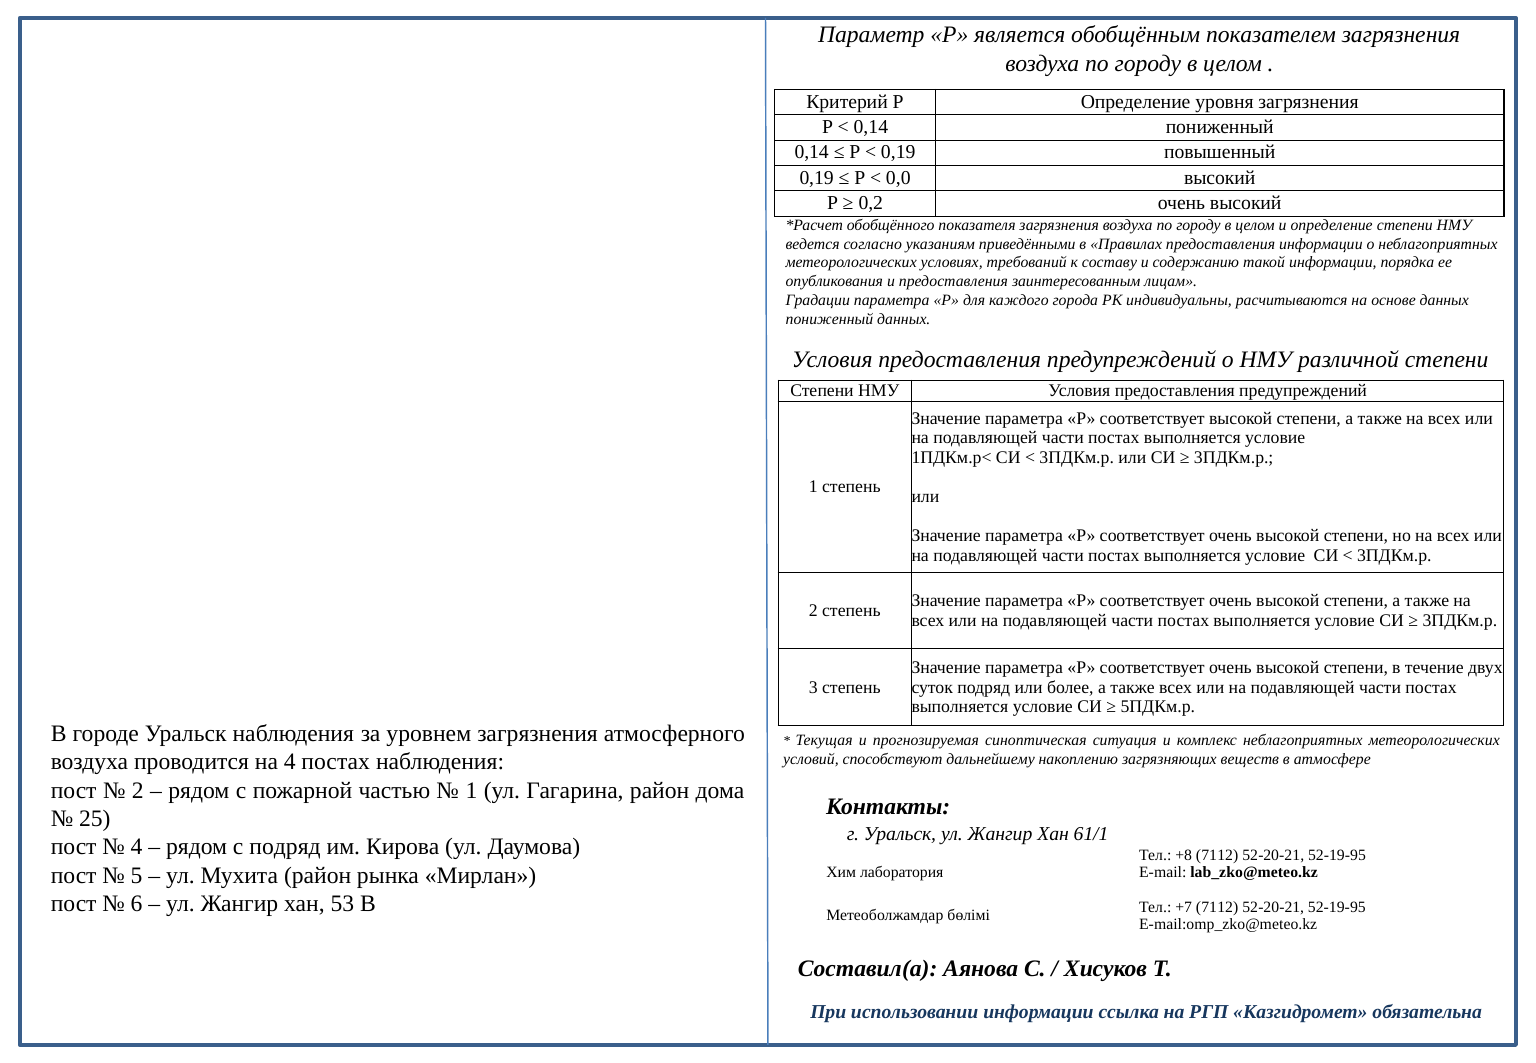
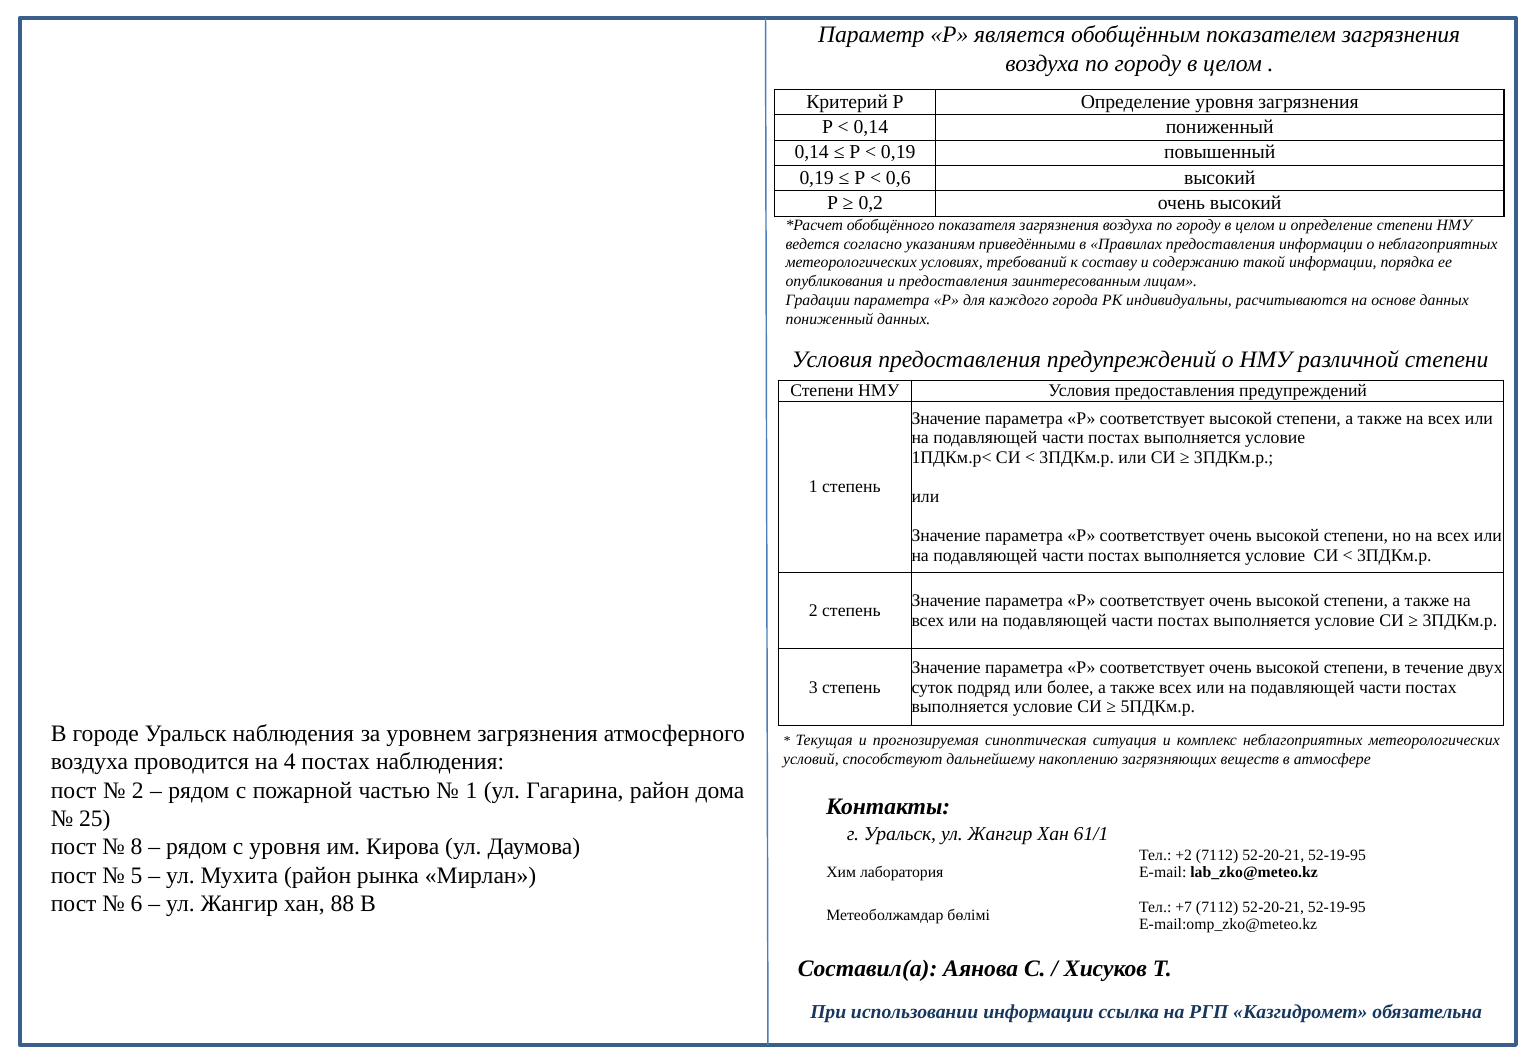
0,0: 0,0 -> 0,6
4 at (137, 847): 4 -> 8
с подряд: подряд -> уровня
+8: +8 -> +2
53: 53 -> 88
